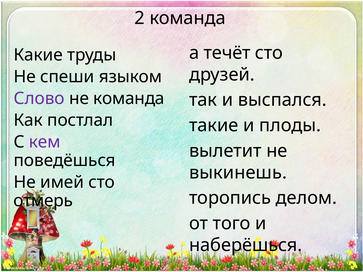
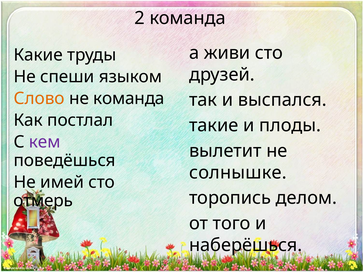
течёт: течёт -> живи
Слово colour: purple -> orange
выкинешь: выкинешь -> солнышке
